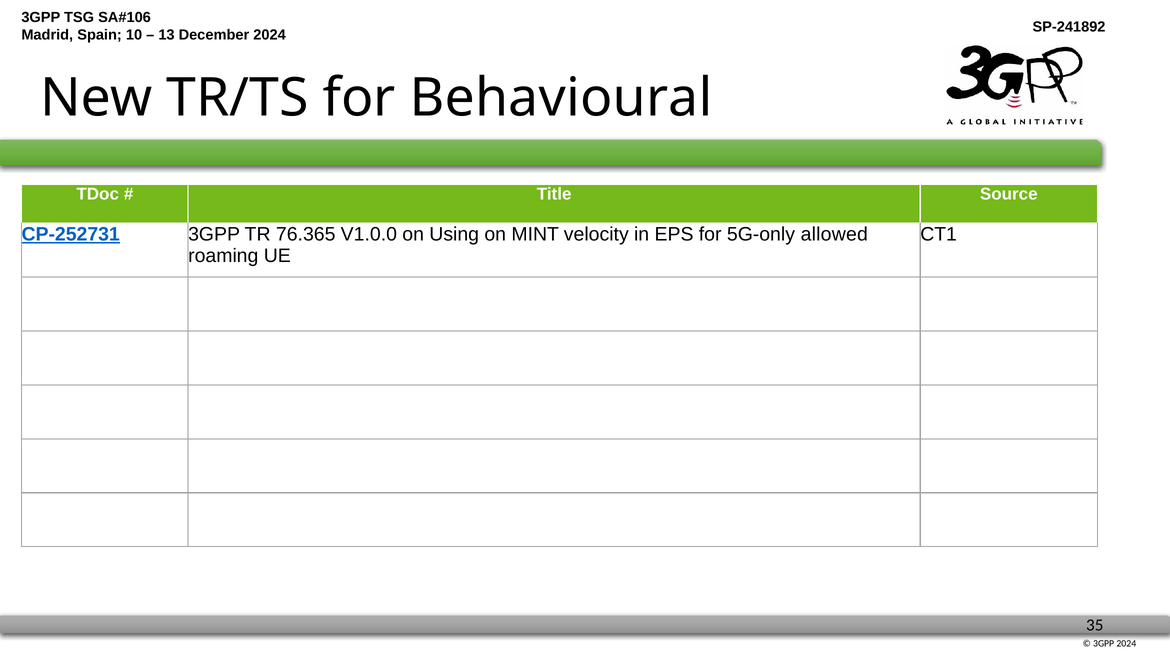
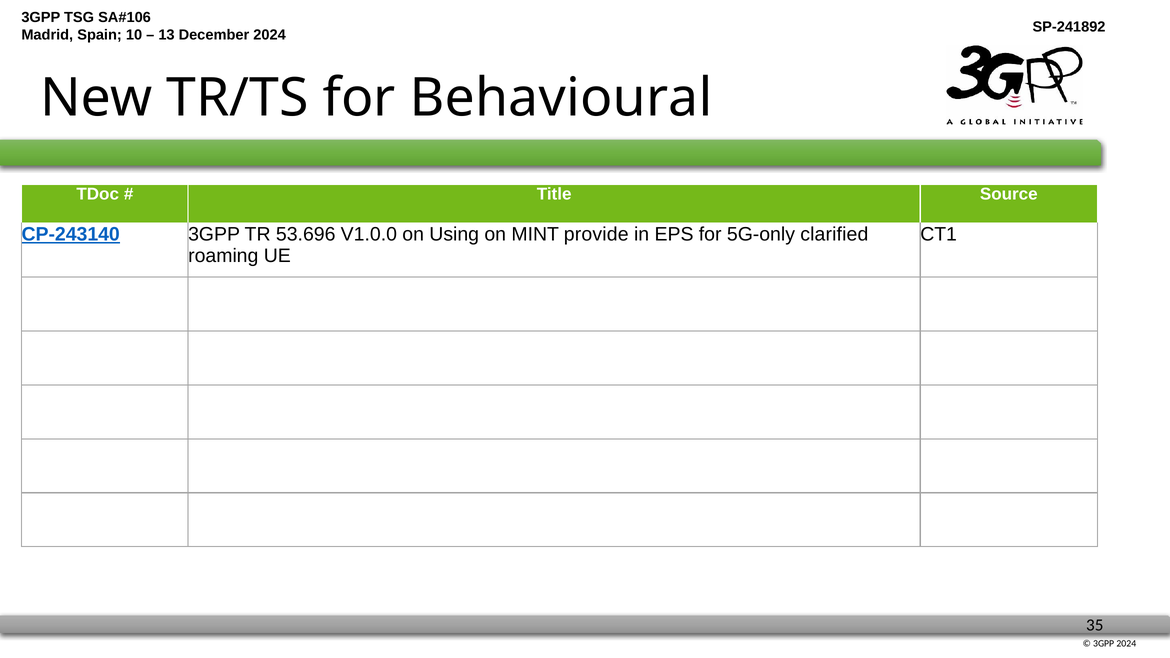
CP-252731: CP-252731 -> CP-243140
76.365: 76.365 -> 53.696
velocity: velocity -> provide
allowed: allowed -> clarified
